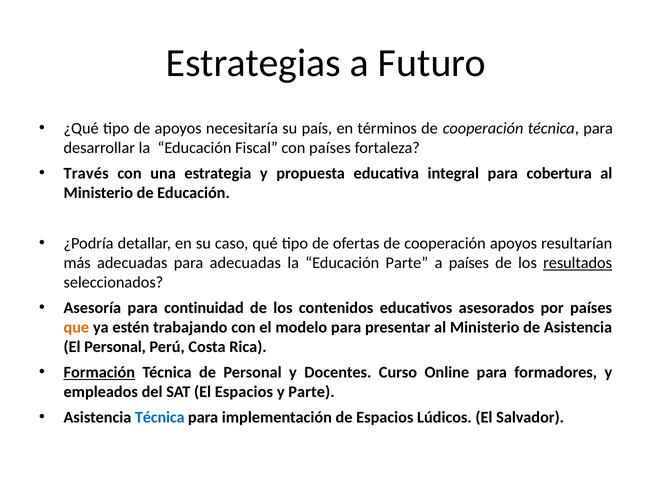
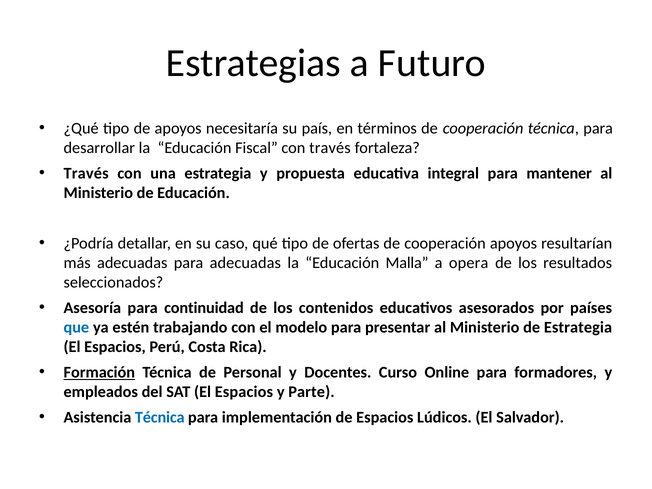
con países: países -> través
cobertura: cobertura -> mantener
Educación Parte: Parte -> Malla
a países: países -> opera
resultados underline: present -> none
que colour: orange -> blue
de Asistencia: Asistencia -> Estrategia
Personal at (115, 347): Personal -> Espacios
